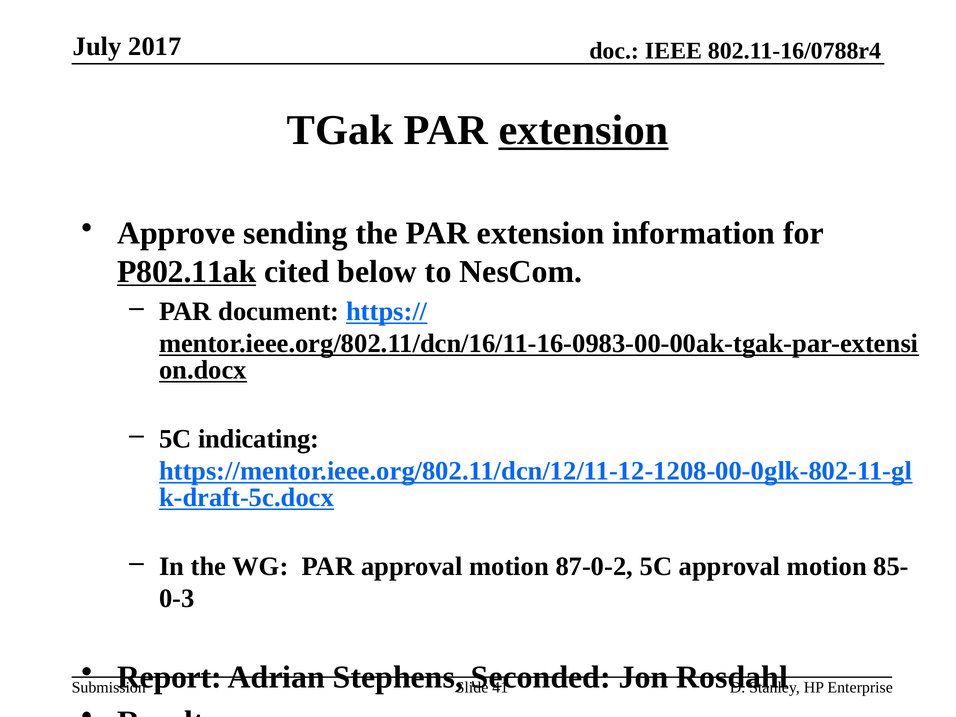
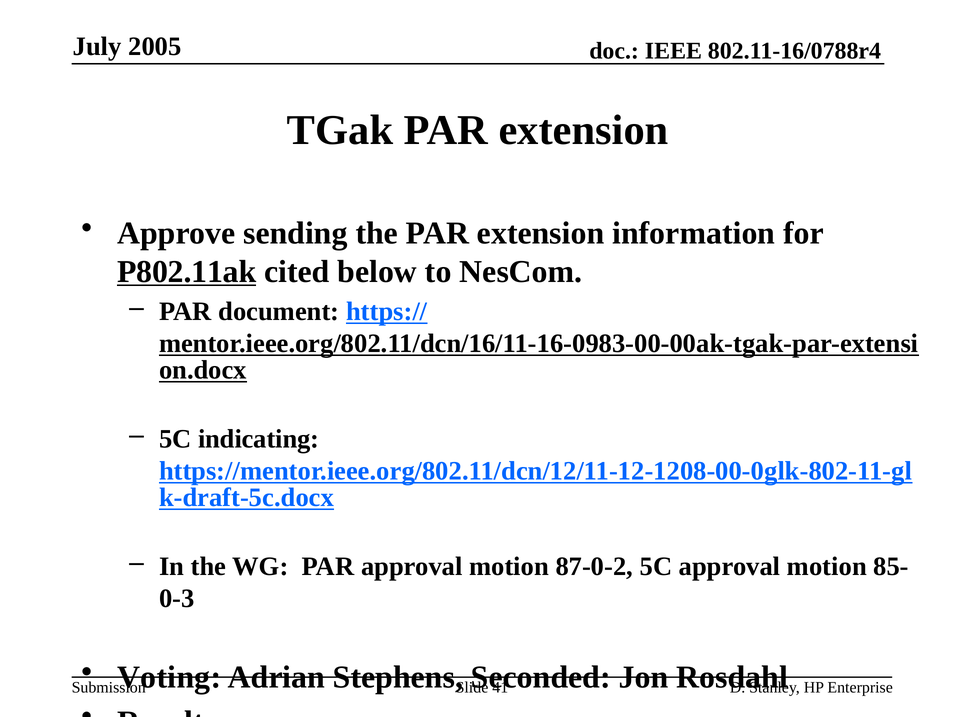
2017: 2017 -> 2005
extension at (584, 130) underline: present -> none
Report: Report -> Voting
